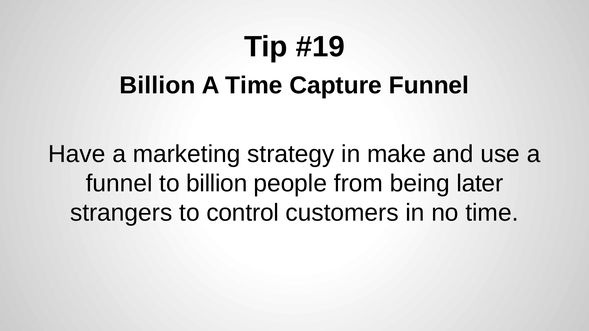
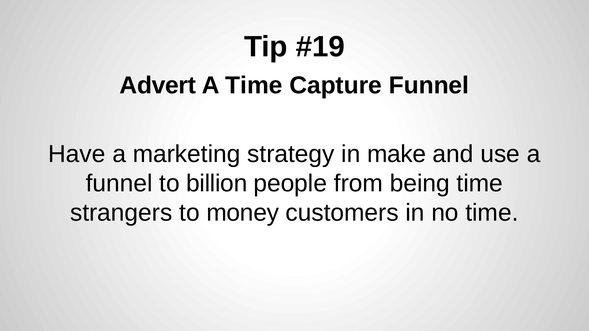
Billion at (158, 85): Billion -> Advert
being later: later -> time
control: control -> money
